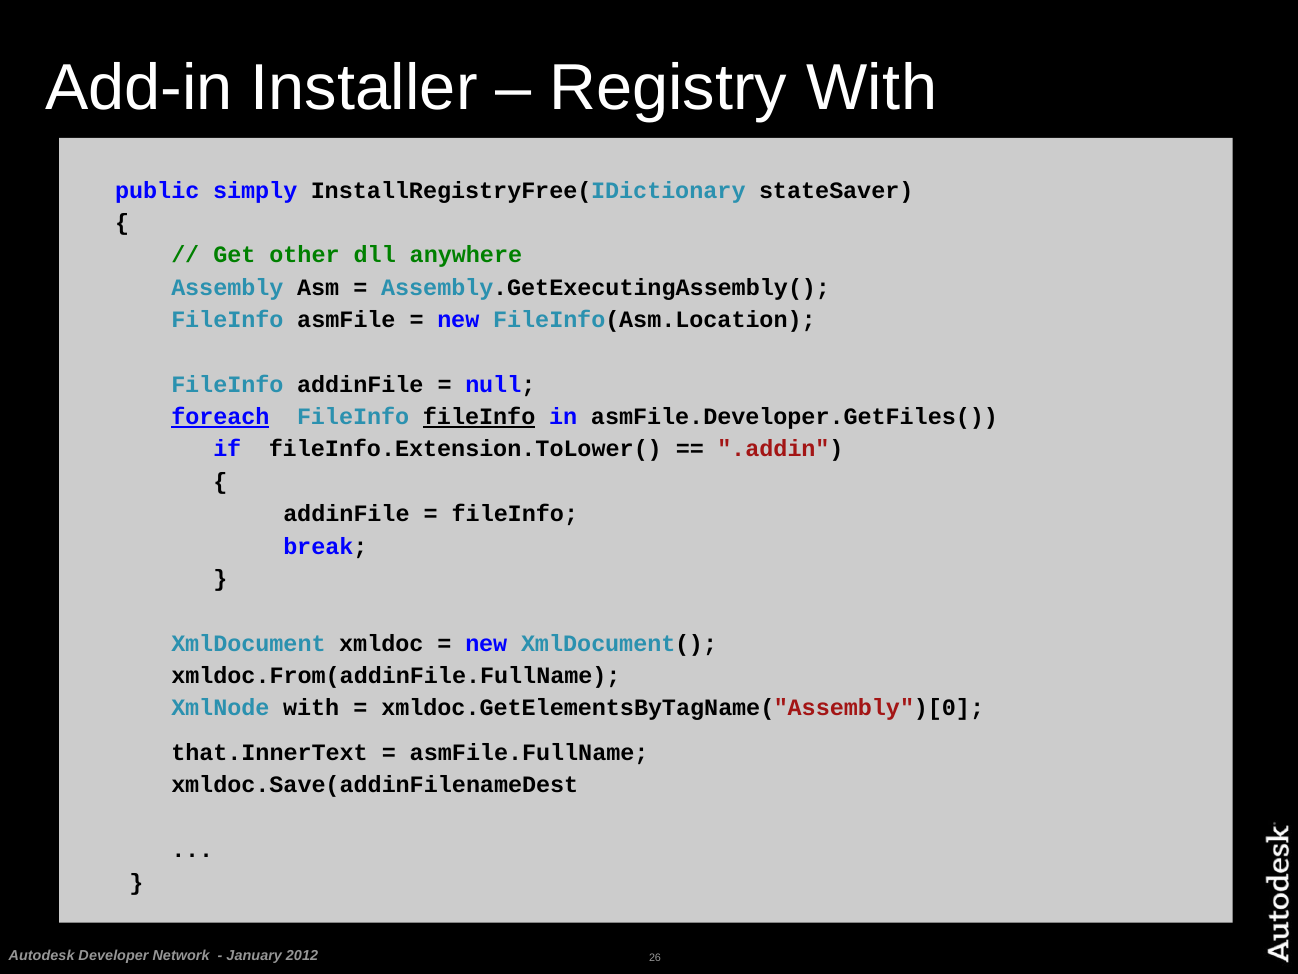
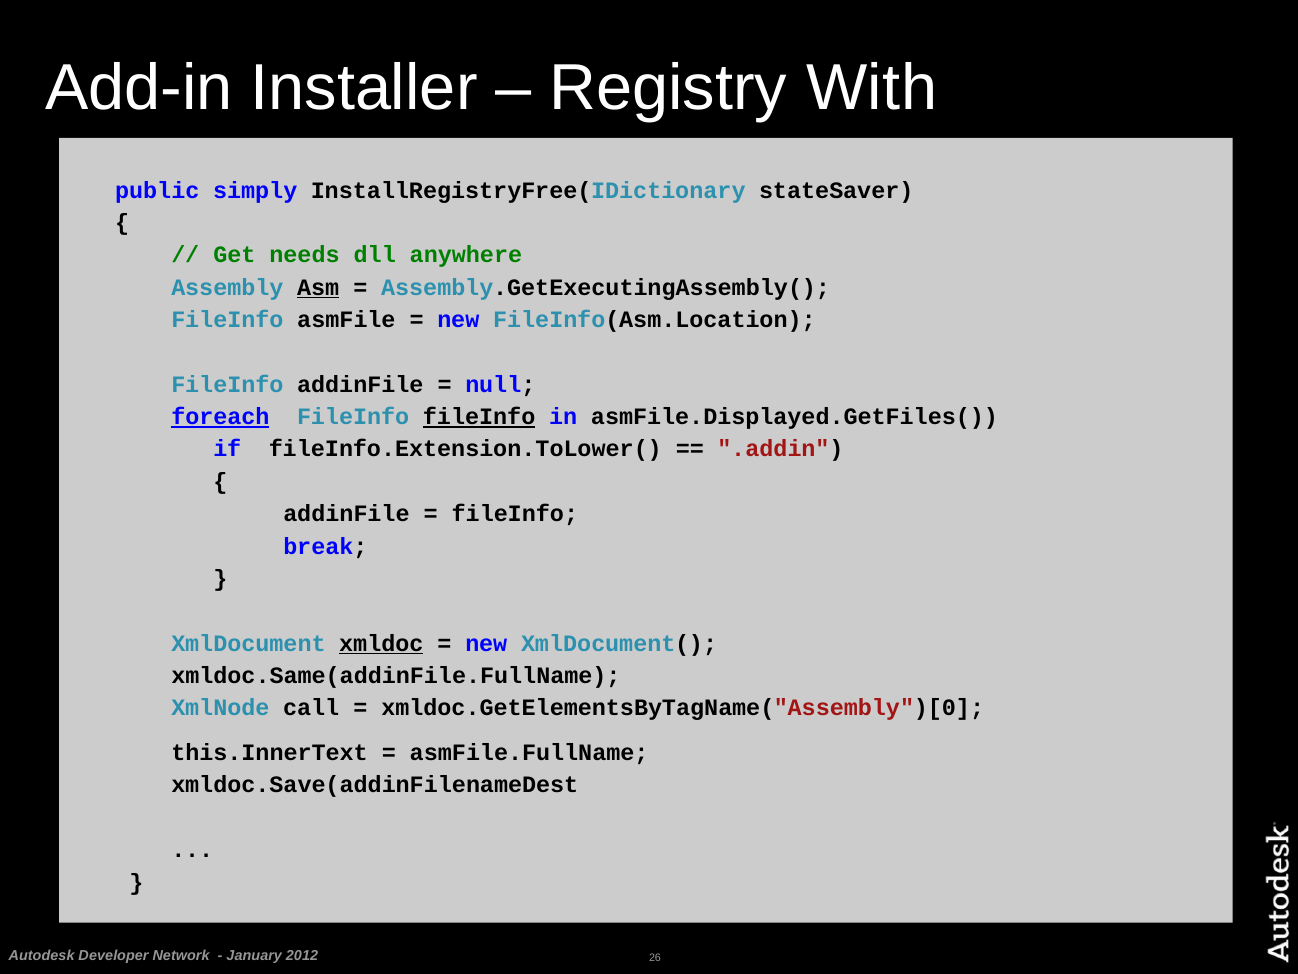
other: other -> needs
Asm underline: none -> present
asmFile.Developer.GetFiles(: asmFile.Developer.GetFiles( -> asmFile.Displayed.GetFiles(
xmldoc underline: none -> present
xmldoc.From(addinFile.FullName: xmldoc.From(addinFile.FullName -> xmldoc.Same(addinFile.FullName
XmlNode with: with -> call
that.InnerText: that.InnerText -> this.InnerText
